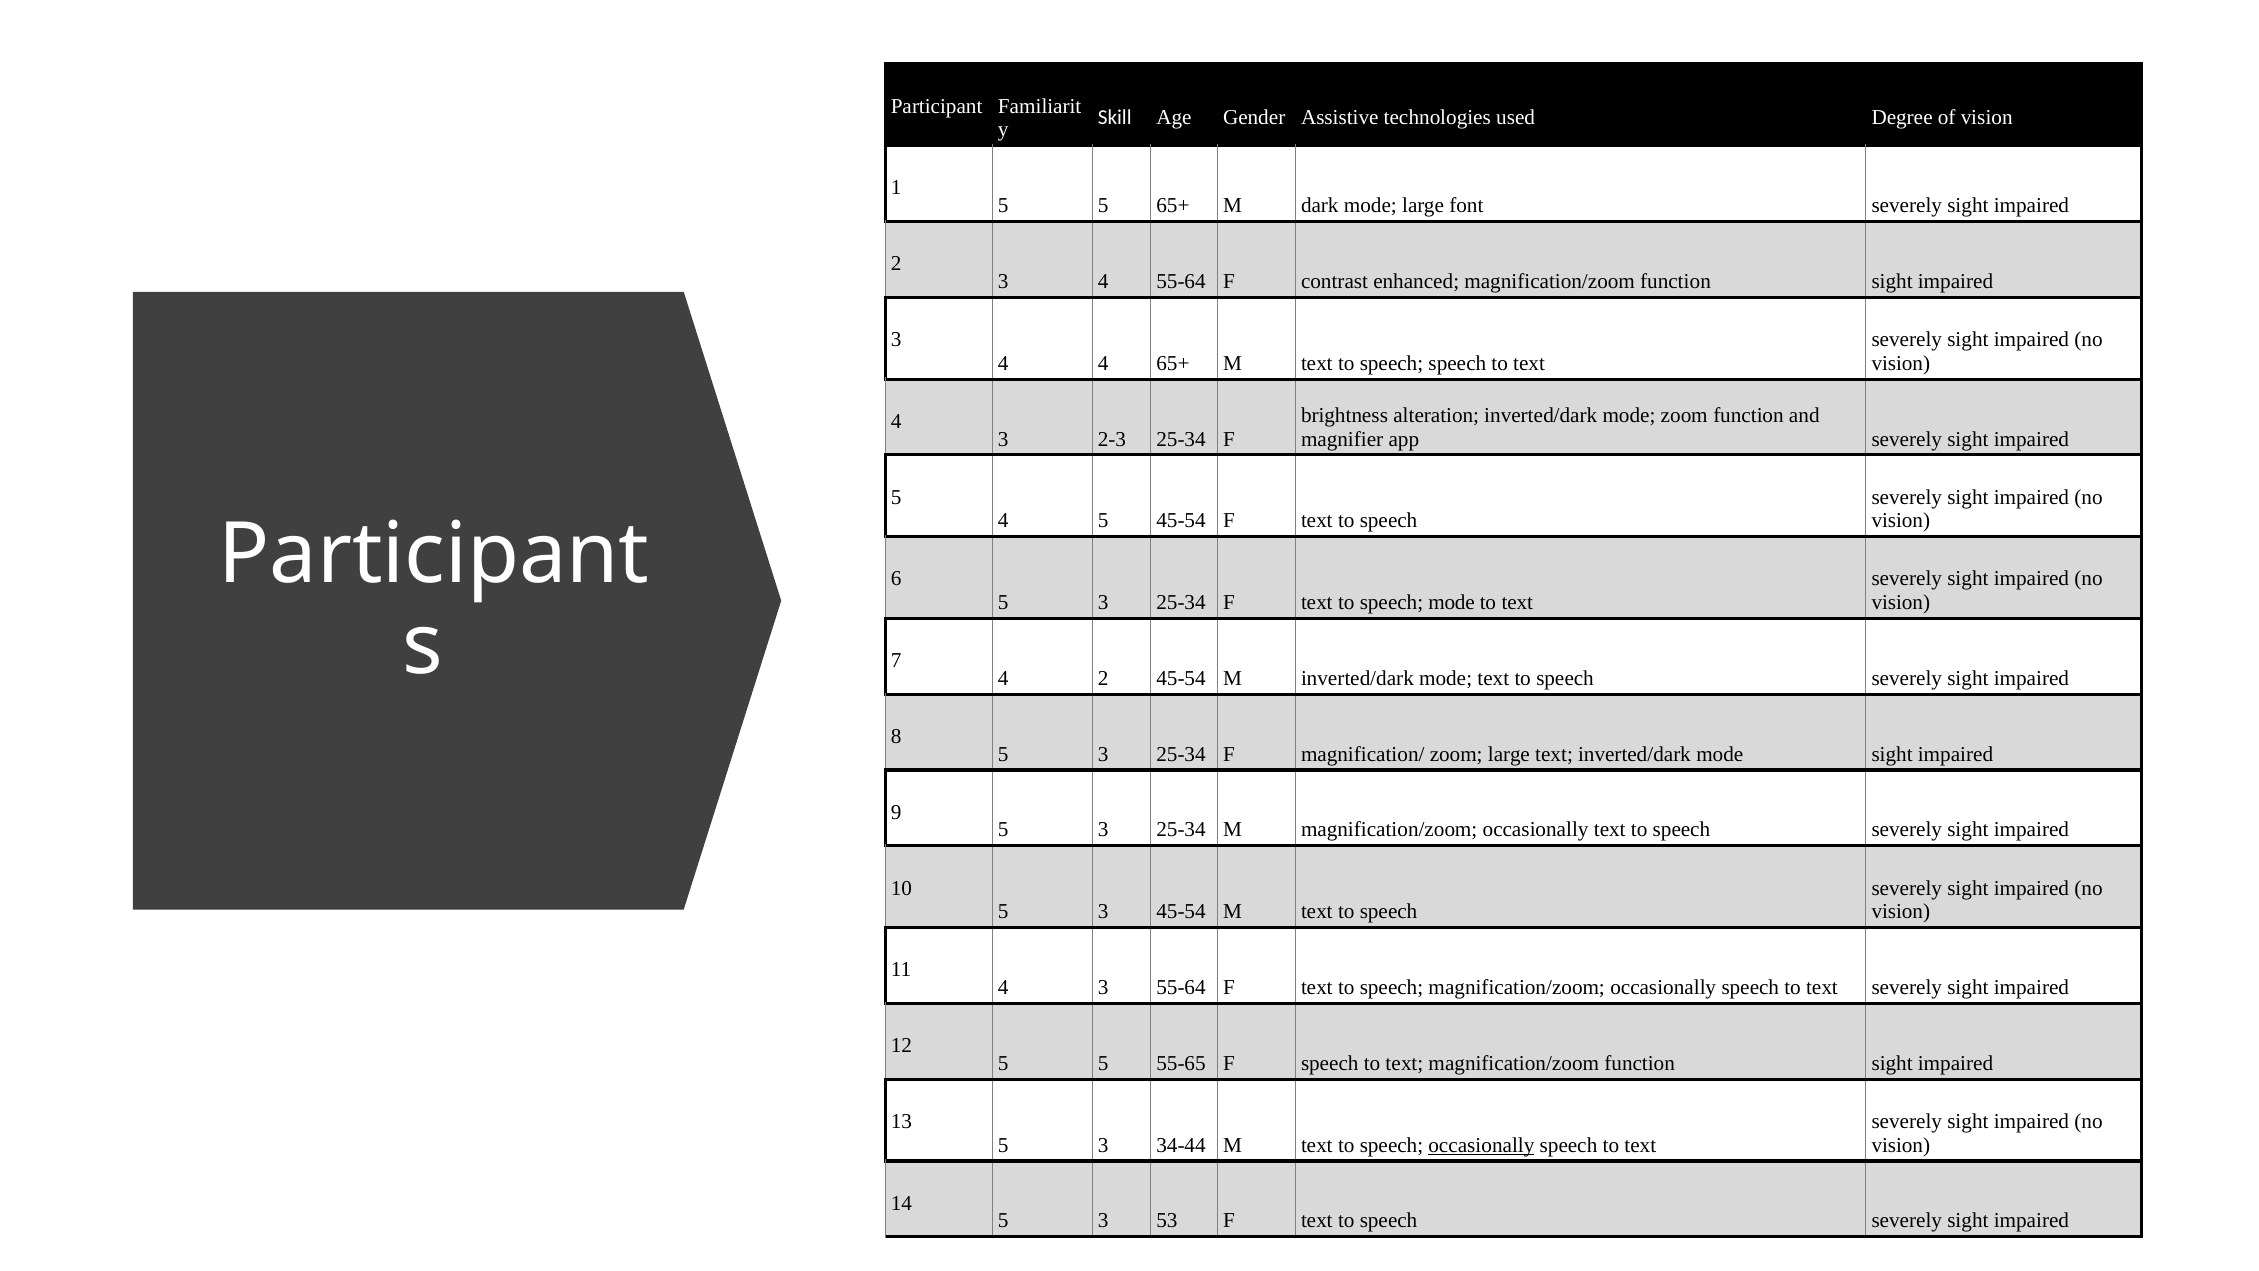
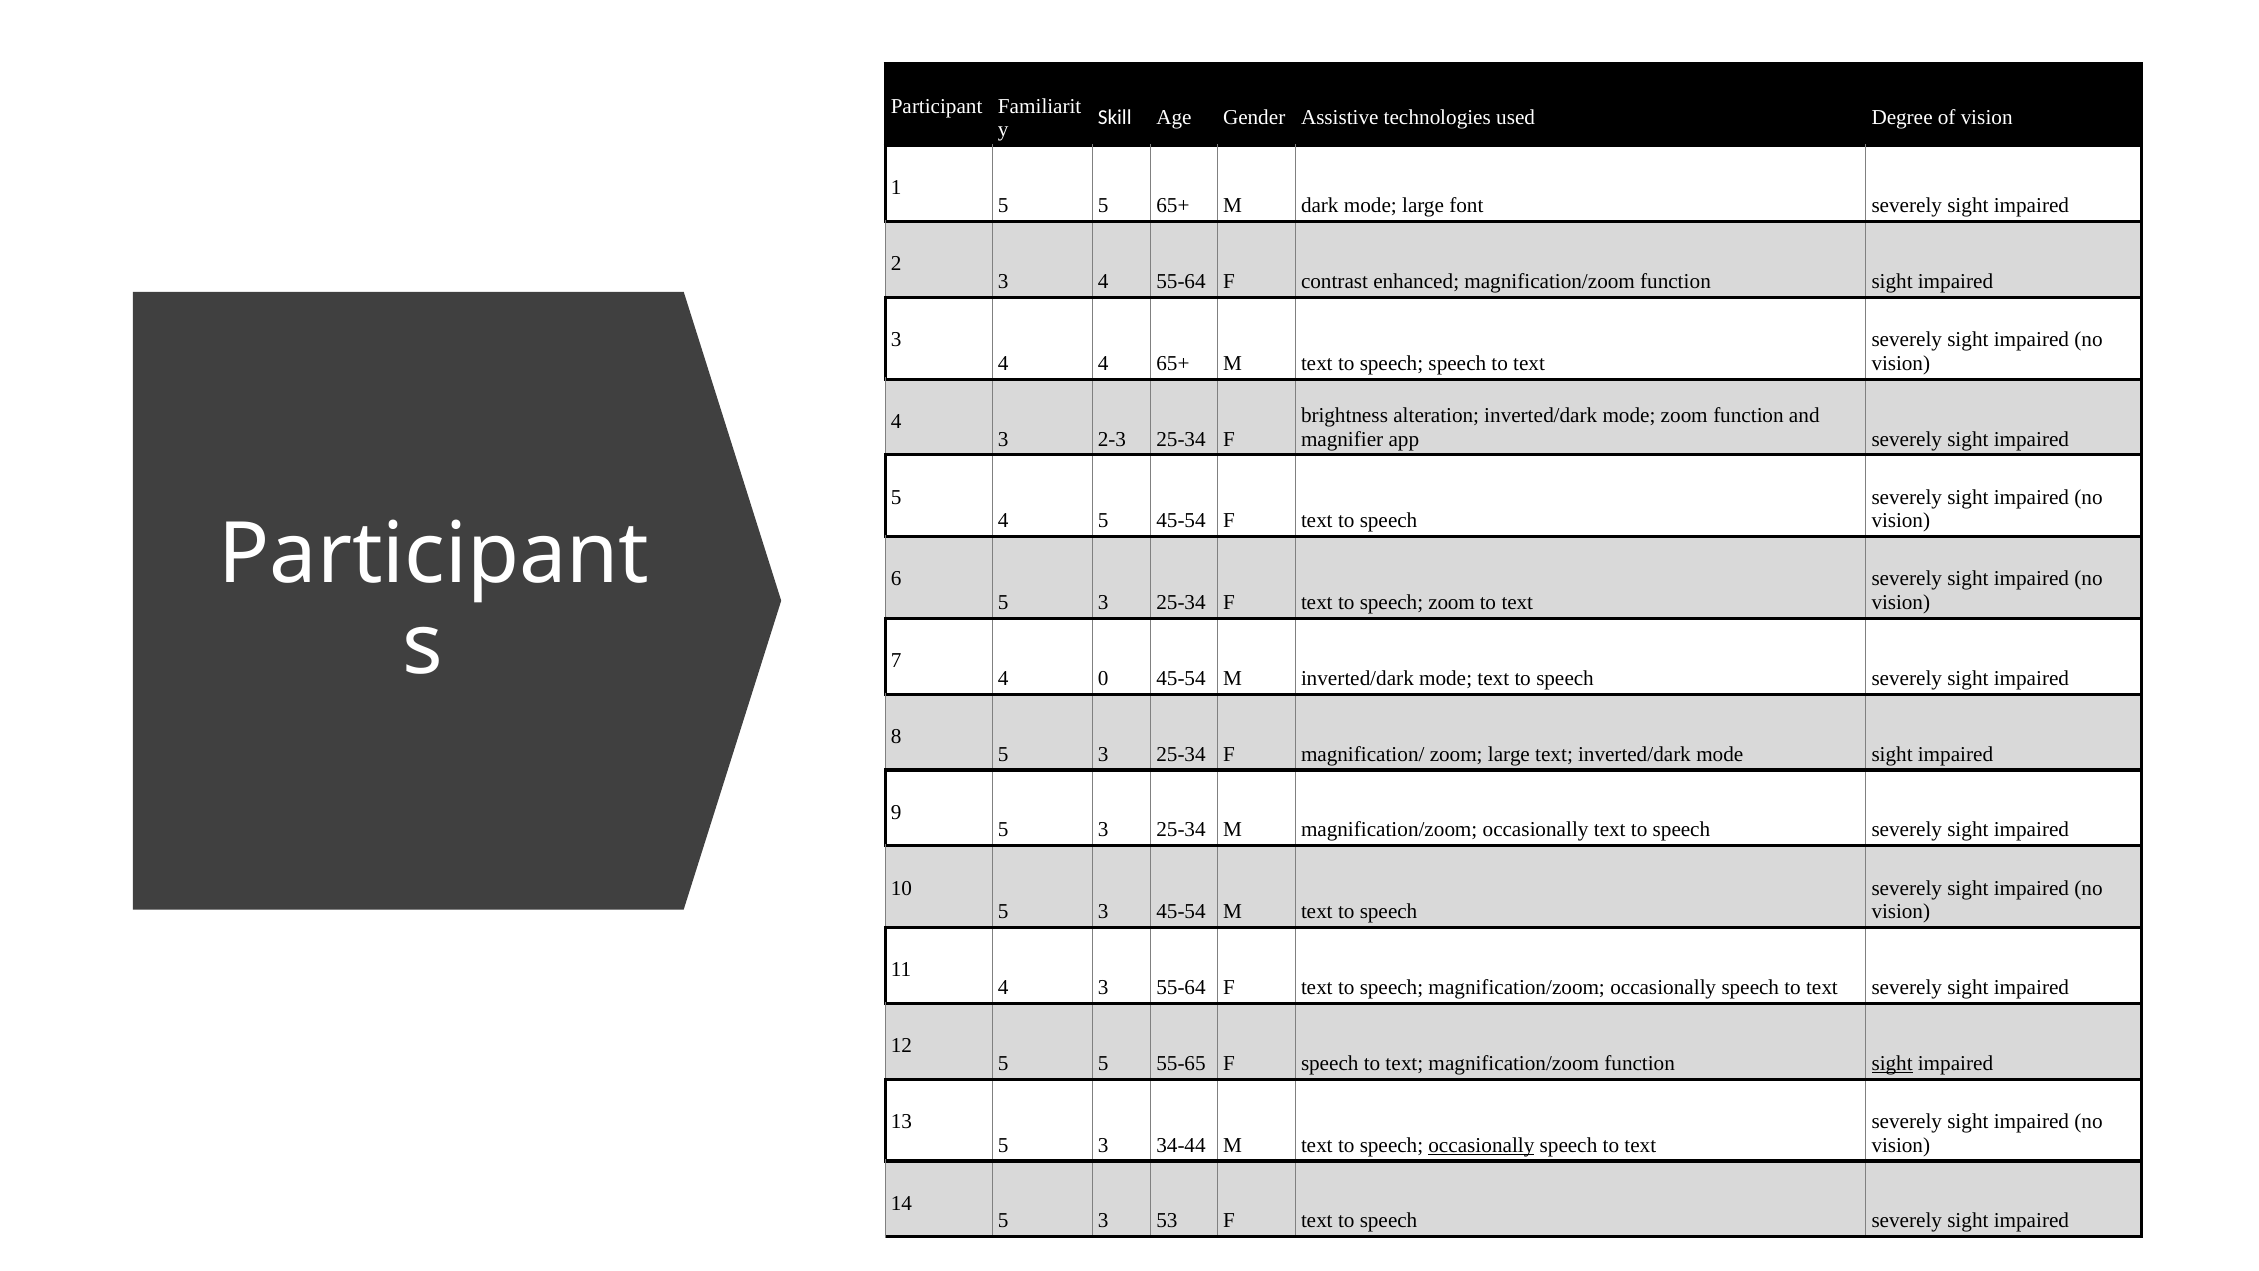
speech mode: mode -> zoom
4 2: 2 -> 0
sight at (1892, 1063) underline: none -> present
